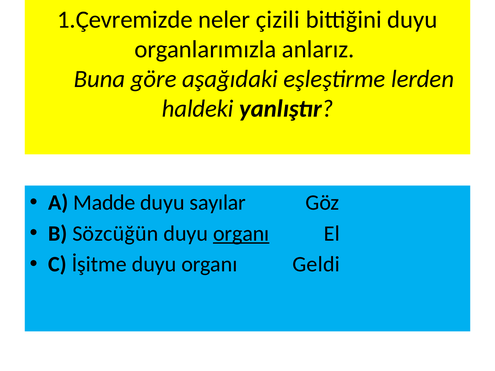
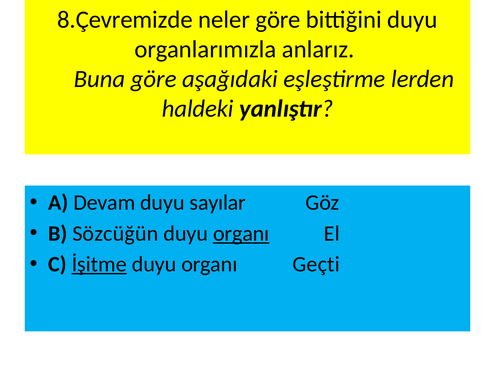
1.Çevremizde: 1.Çevremizde -> 8.Çevremizde
neler çizili: çizili -> göre
Madde: Madde -> Devam
İşitme underline: none -> present
Geldi: Geldi -> Geçti
